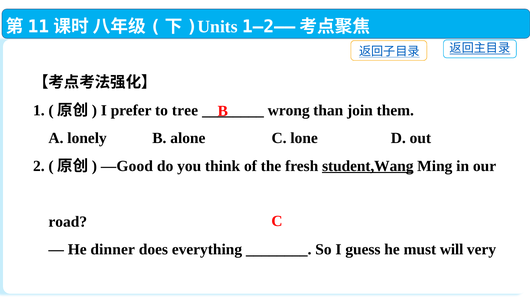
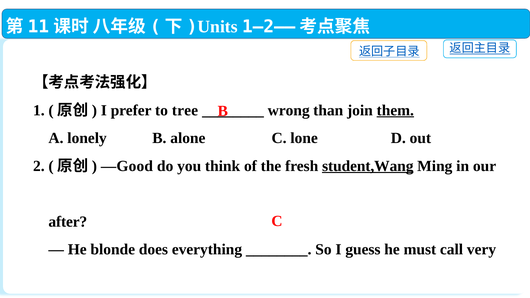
them underline: none -> present
road: road -> after
dinner: dinner -> blonde
will: will -> call
